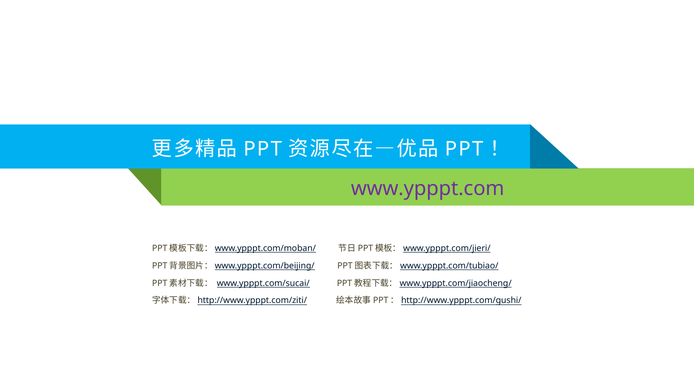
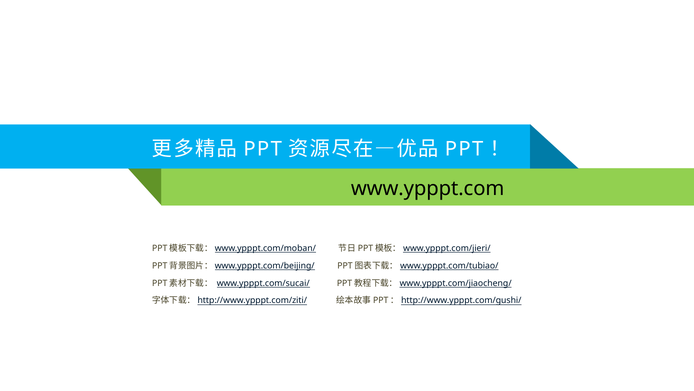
www.ypppt.com colour: purple -> black
